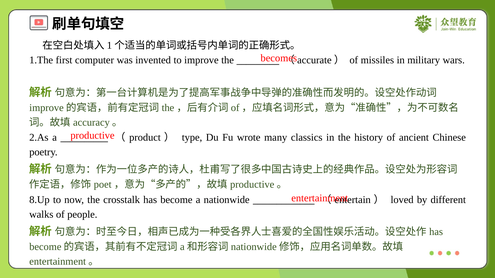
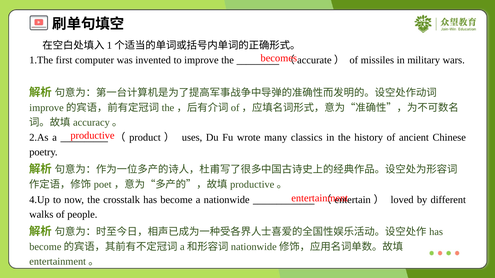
type: type -> uses
8.Up: 8.Up -> 4.Up
